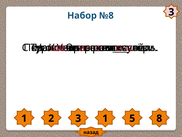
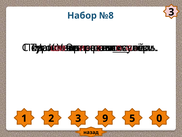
3 1: 1 -> 9
8: 8 -> 0
